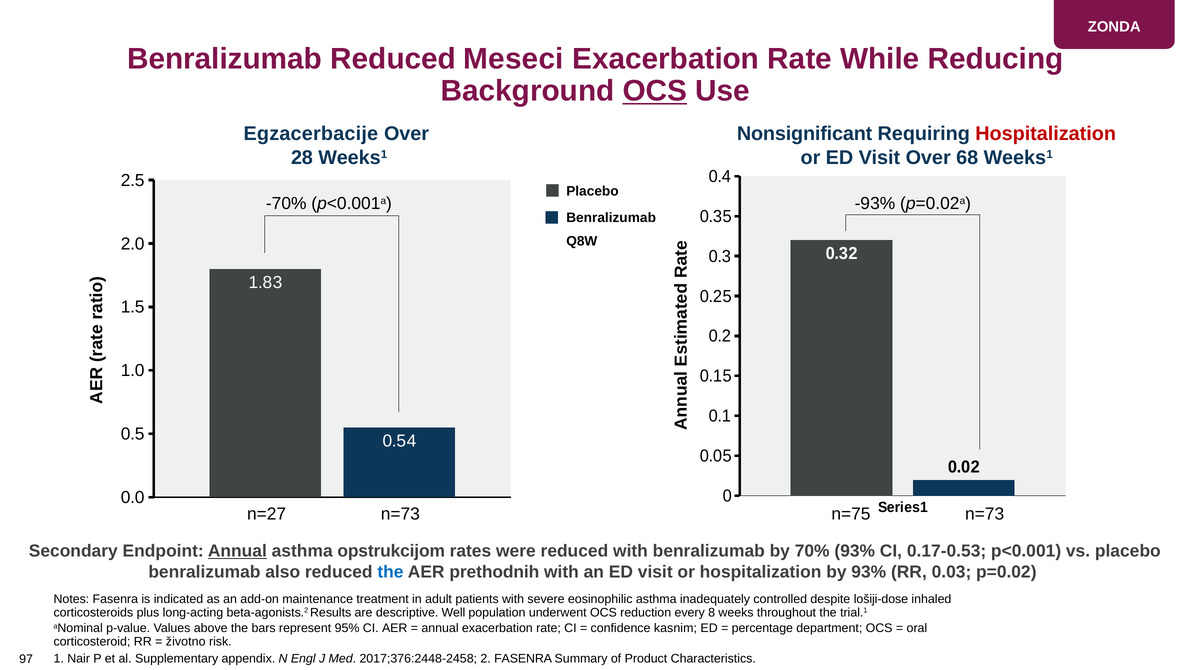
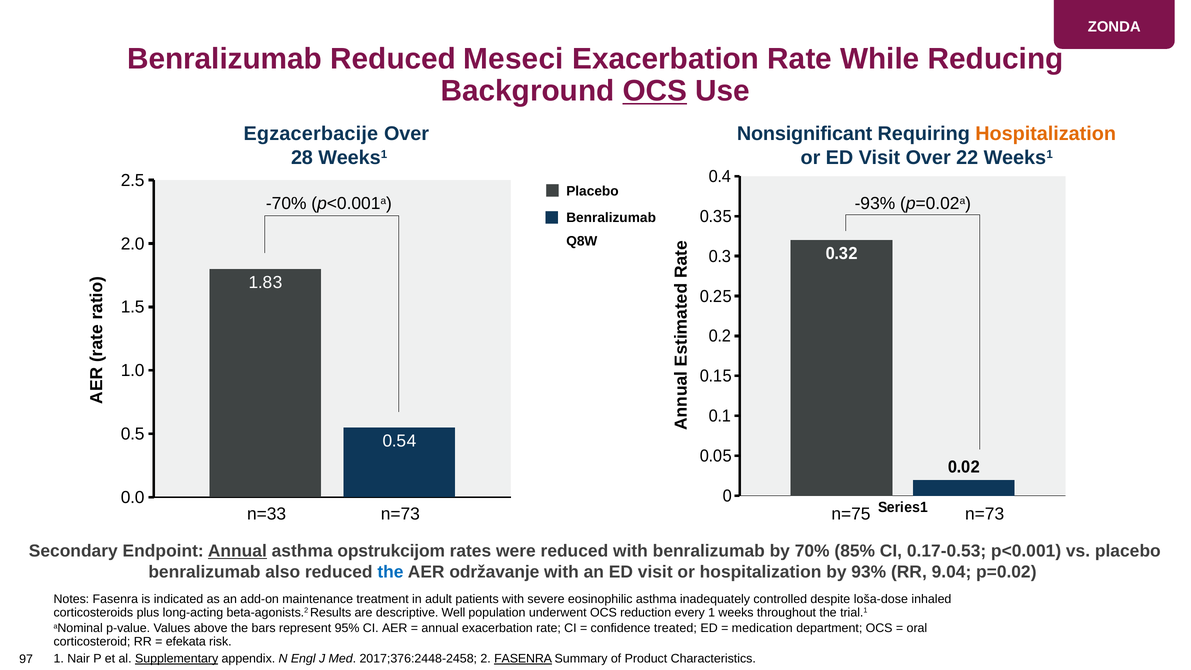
Hospitalization at (1046, 134) colour: red -> orange
68: 68 -> 22
n=27: n=27 -> n=33
70% 93%: 93% -> 85%
prethodnih: prethodnih -> održavanje
0.03: 0.03 -> 9.04
lošiji-dose: lošiji-dose -> loša-dose
every 8: 8 -> 1
kasnim: kasnim -> treated
percentage: percentage -> medication
životno: životno -> efekata
Supplementary underline: none -> present
FASENRA at (523, 659) underline: none -> present
